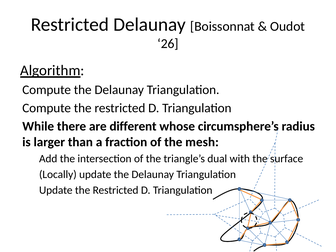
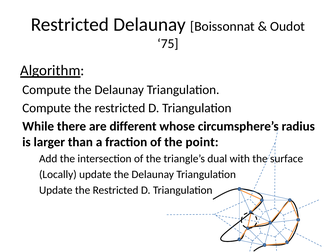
26: 26 -> 75
mesh: mesh -> point
